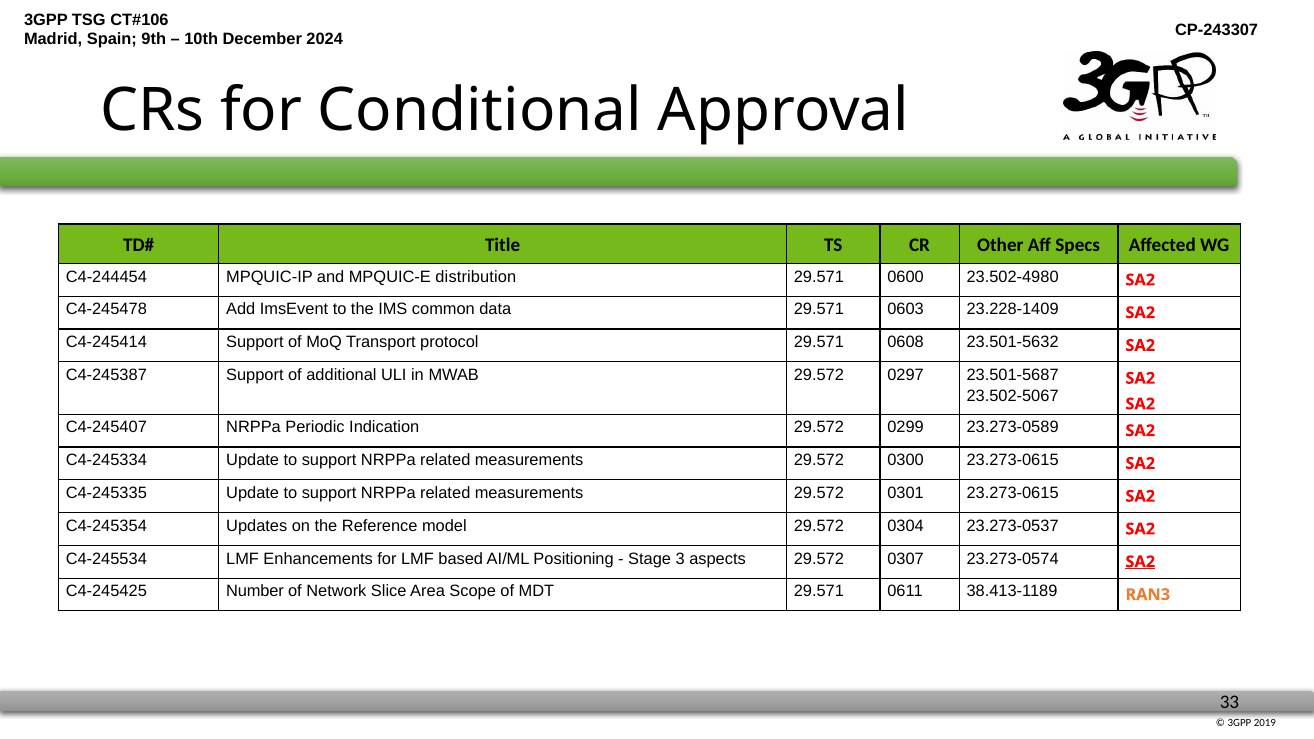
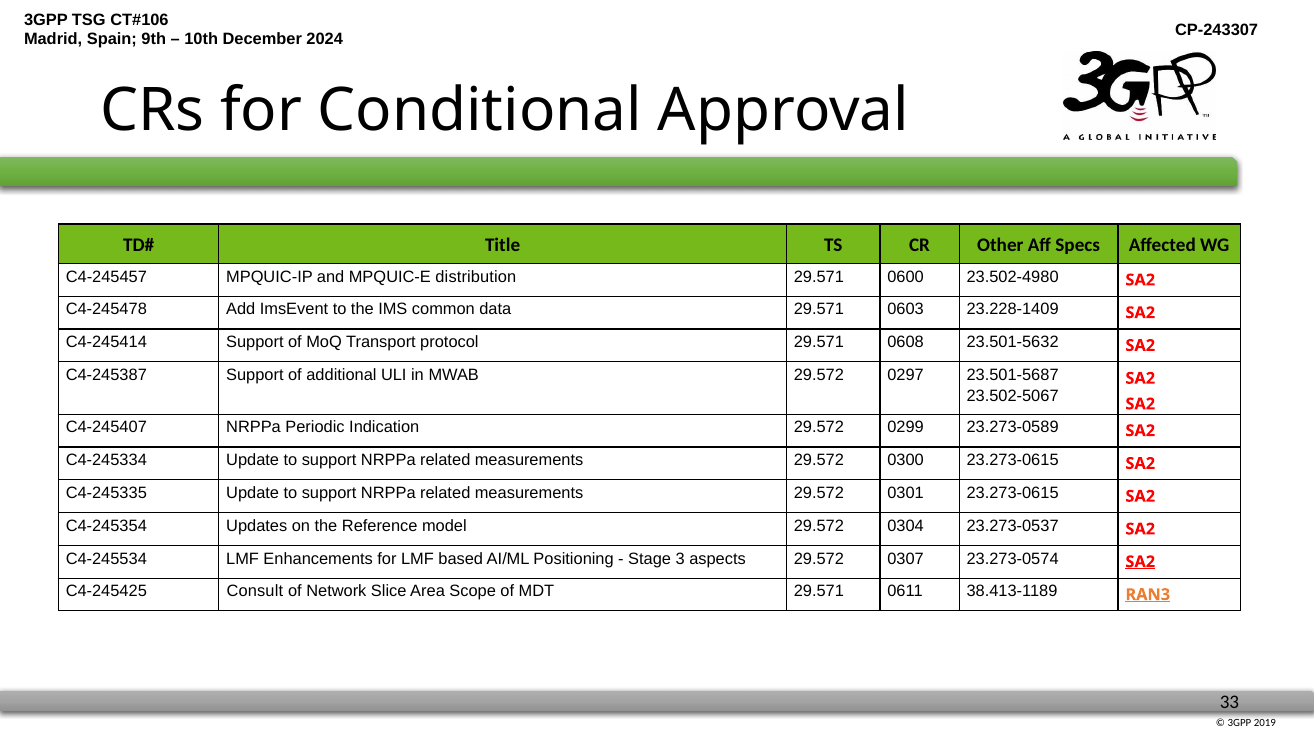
C4-244454: C4-244454 -> C4-245457
Number: Number -> Consult
RAN3 underline: none -> present
